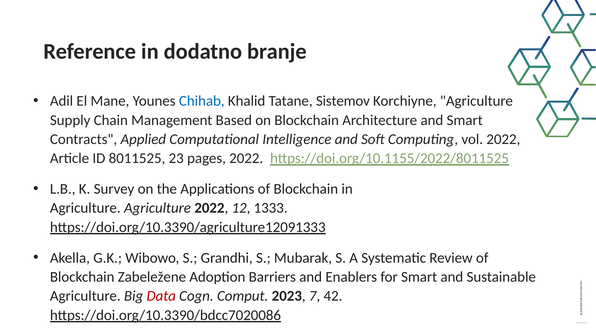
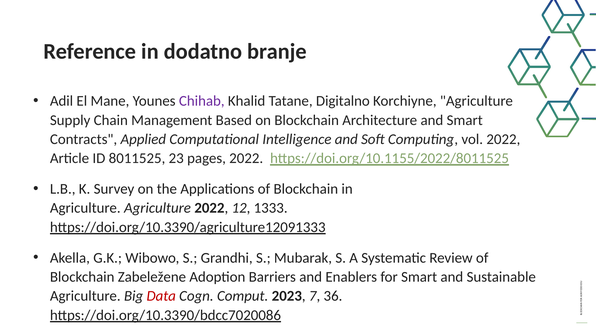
Chihab colour: blue -> purple
Sistemov: Sistemov -> Digitalno
42: 42 -> 36
